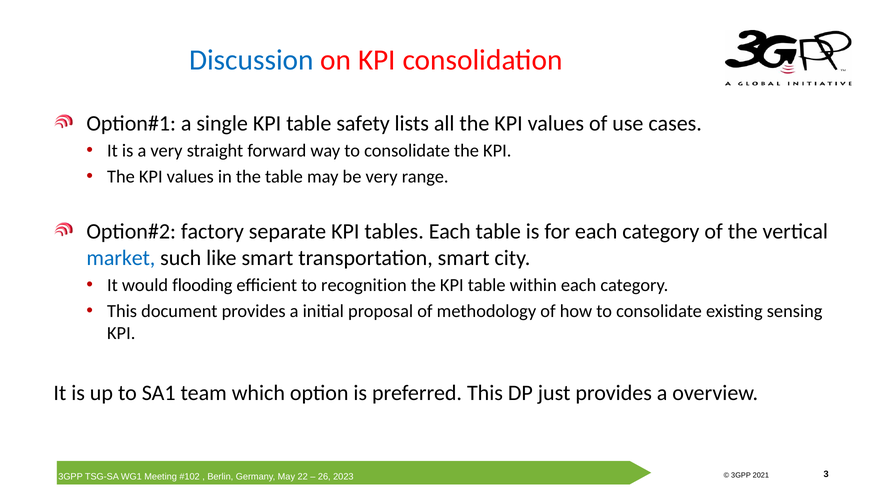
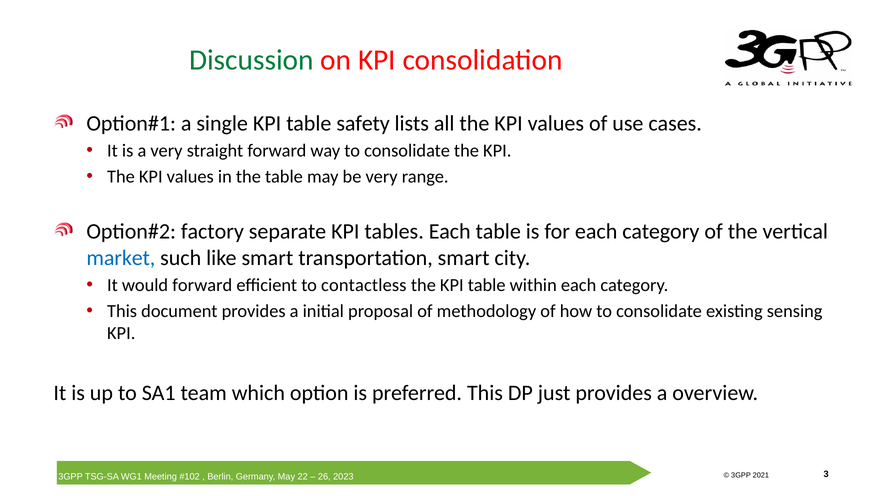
Discussion colour: blue -> green
would flooding: flooding -> forward
recognition: recognition -> contactless
